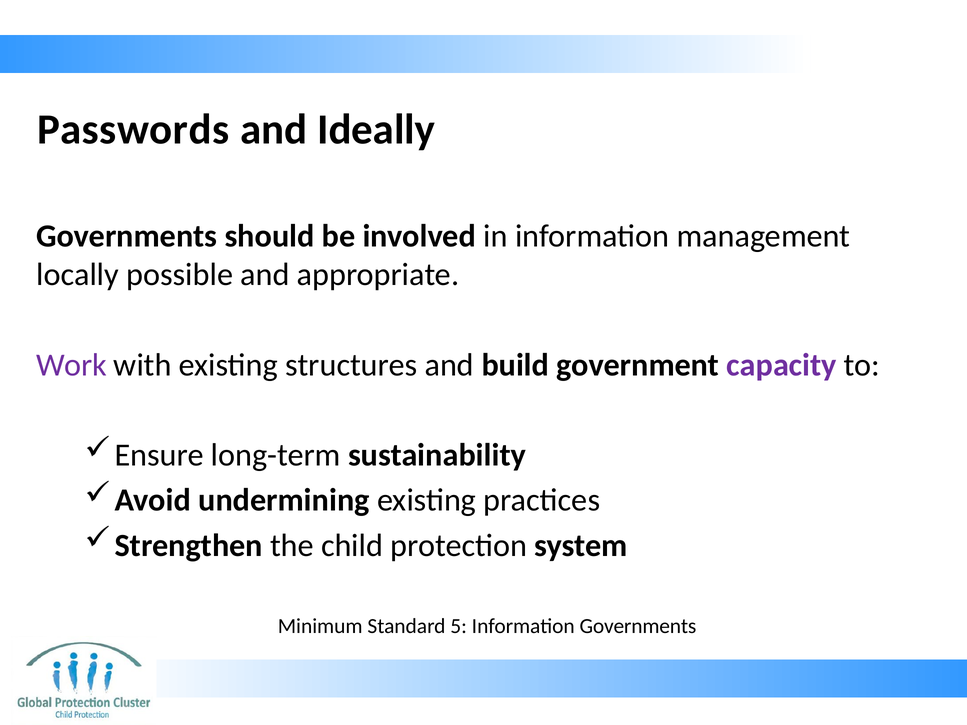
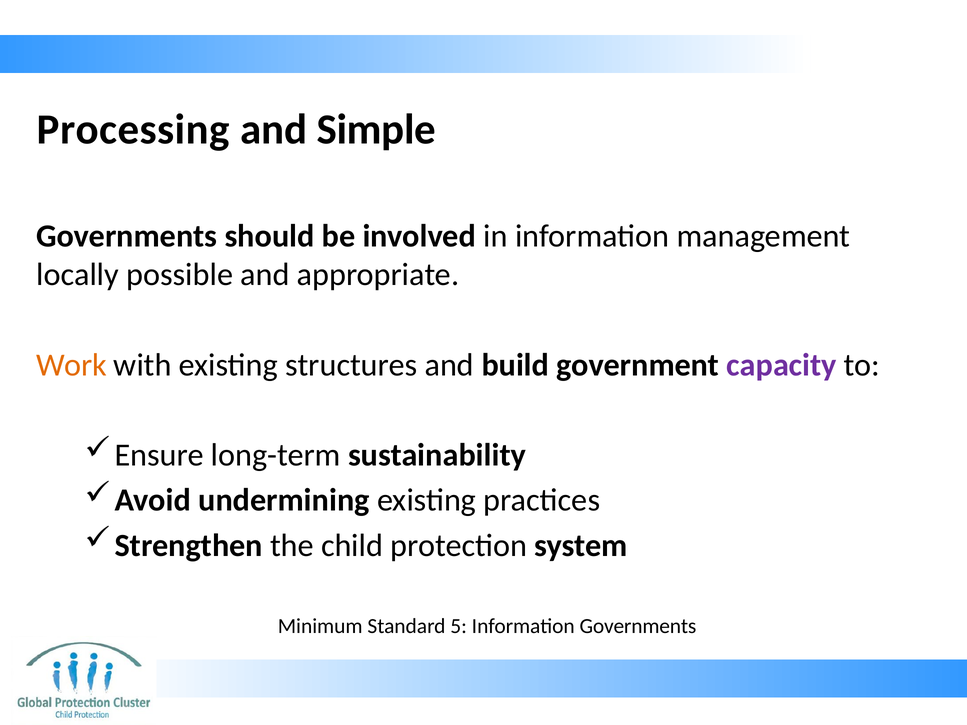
Passwords: Passwords -> Processing
Ideally: Ideally -> Simple
Work colour: purple -> orange
